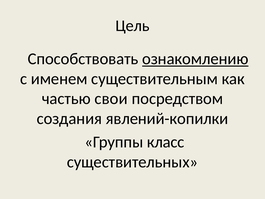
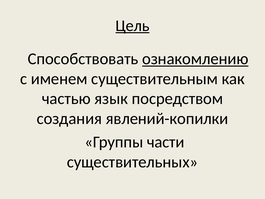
Цель underline: none -> present
свои: свои -> язык
класс: класс -> части
